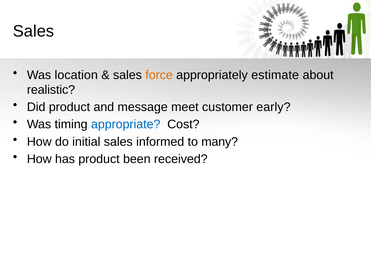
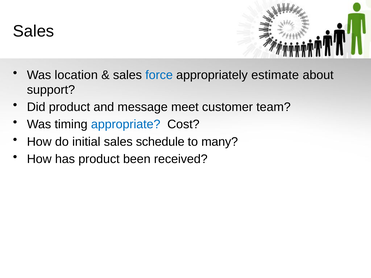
force colour: orange -> blue
realistic: realistic -> support
early: early -> team
informed: informed -> schedule
